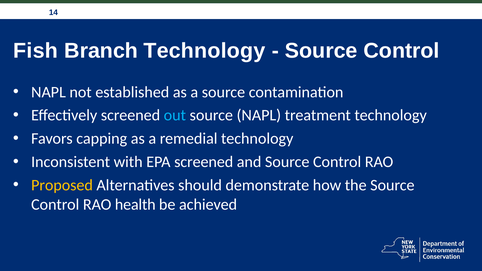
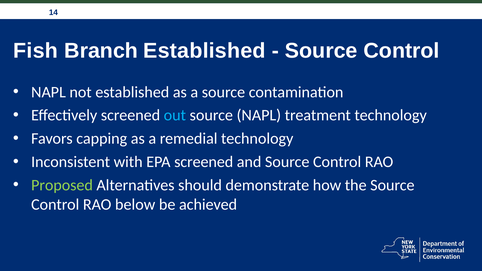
Branch Technology: Technology -> Established
Proposed colour: yellow -> light green
health: health -> below
